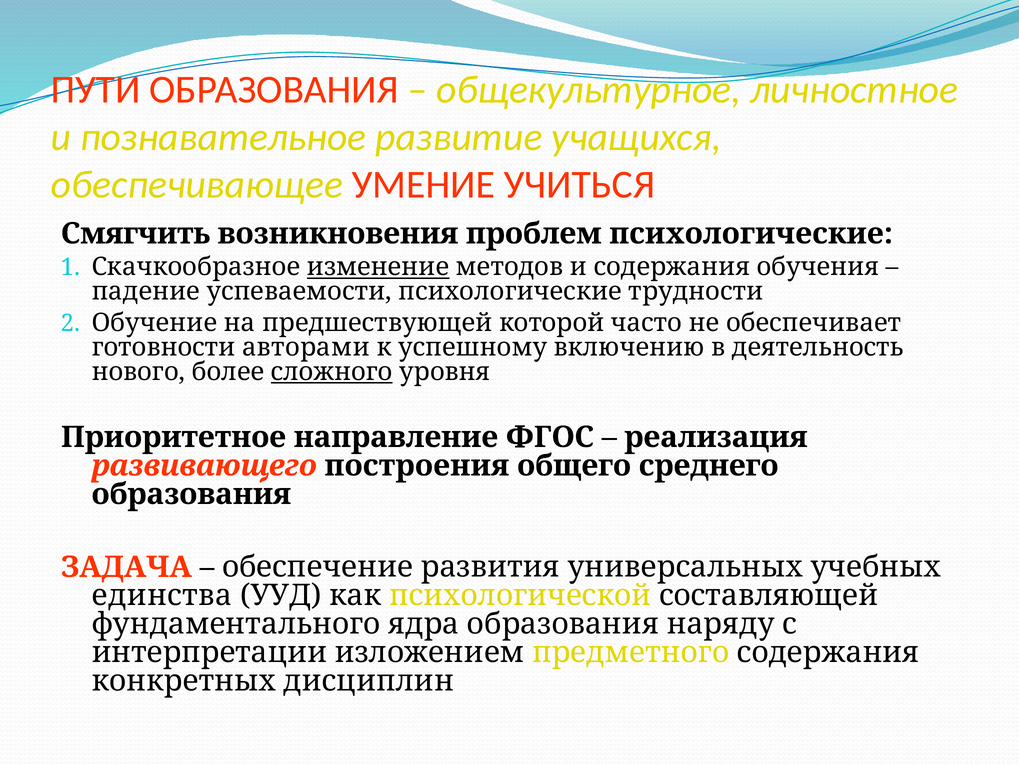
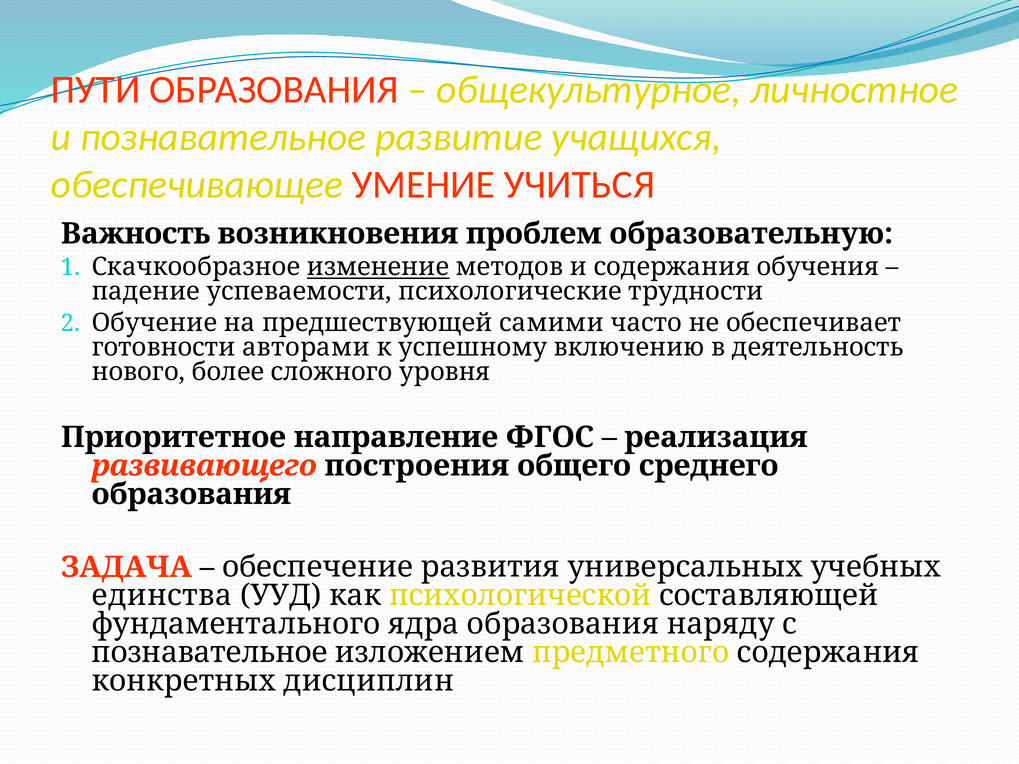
Смягчить: Смягчить -> Важность
проблем психологические: психологические -> образовательную
которой: которой -> самими
сложного underline: present -> none
интерпретации at (209, 653): интерпретации -> познавательное
